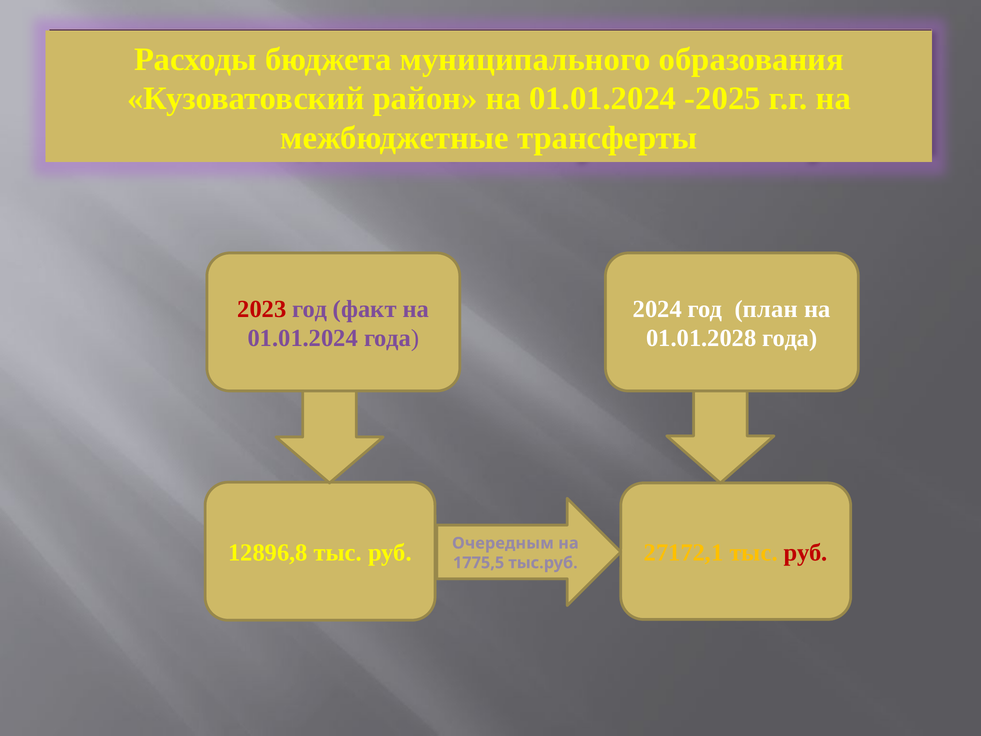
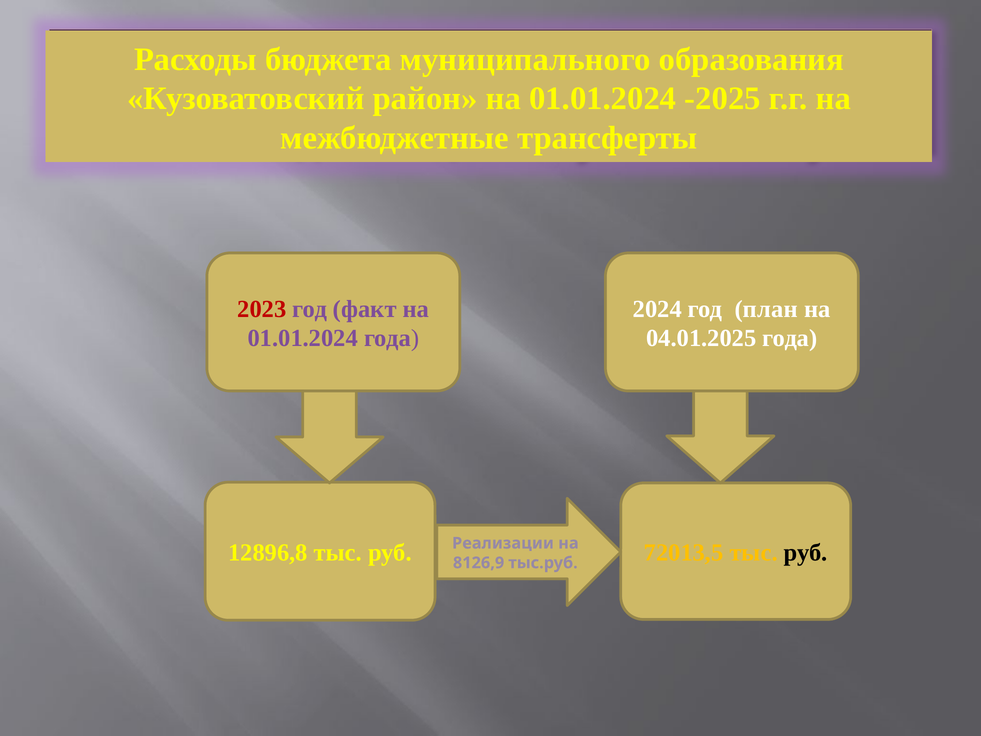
01.01.2028: 01.01.2028 -> 04.01.2025
Очередным: Очередным -> Реализации
27172,1: 27172,1 -> 72013,5
руб at (806, 553) colour: red -> black
1775,5: 1775,5 -> 8126,9
